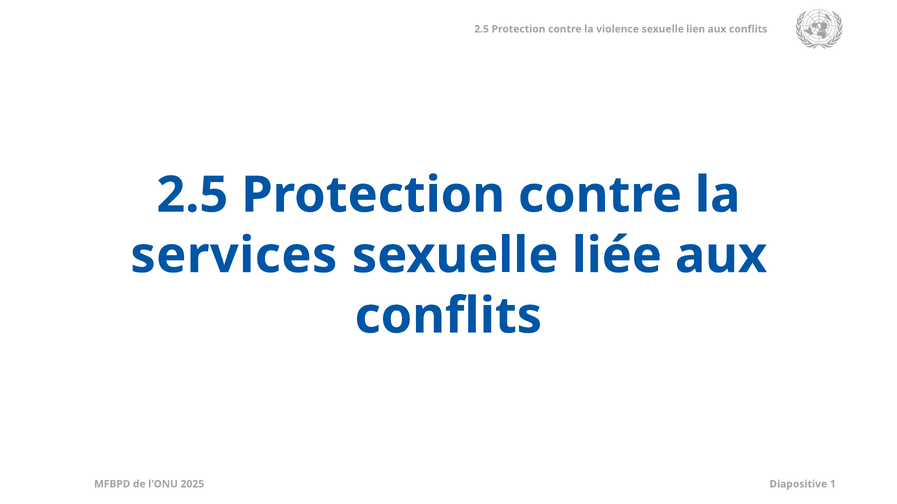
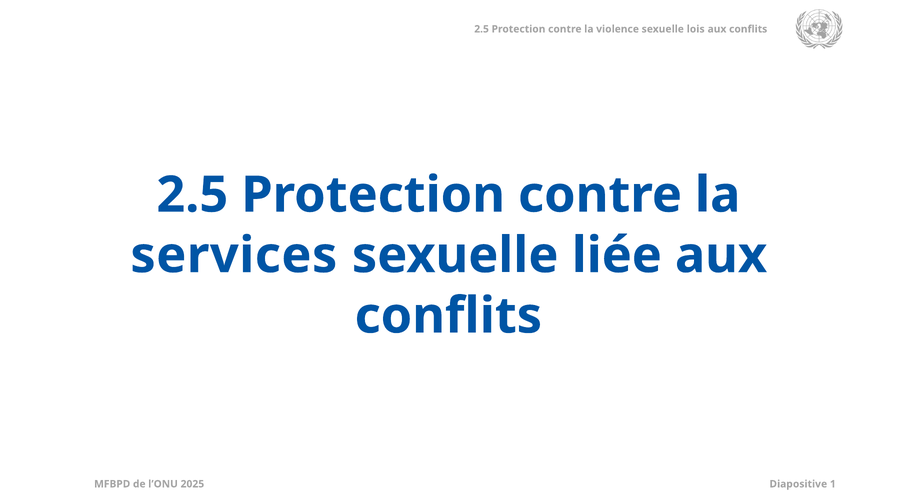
lien: lien -> lois
